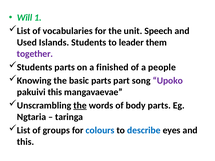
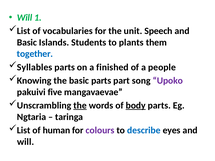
Used at (27, 42): Used -> Basic
leader: leader -> plants
together colour: purple -> blue
Students at (35, 67): Students -> Syllables
pakuivi this: this -> five
body underline: none -> present
groups: groups -> human
colours colour: blue -> purple
this at (26, 142): this -> will
